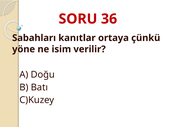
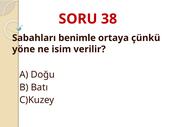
36: 36 -> 38
kanıtlar: kanıtlar -> benimle
